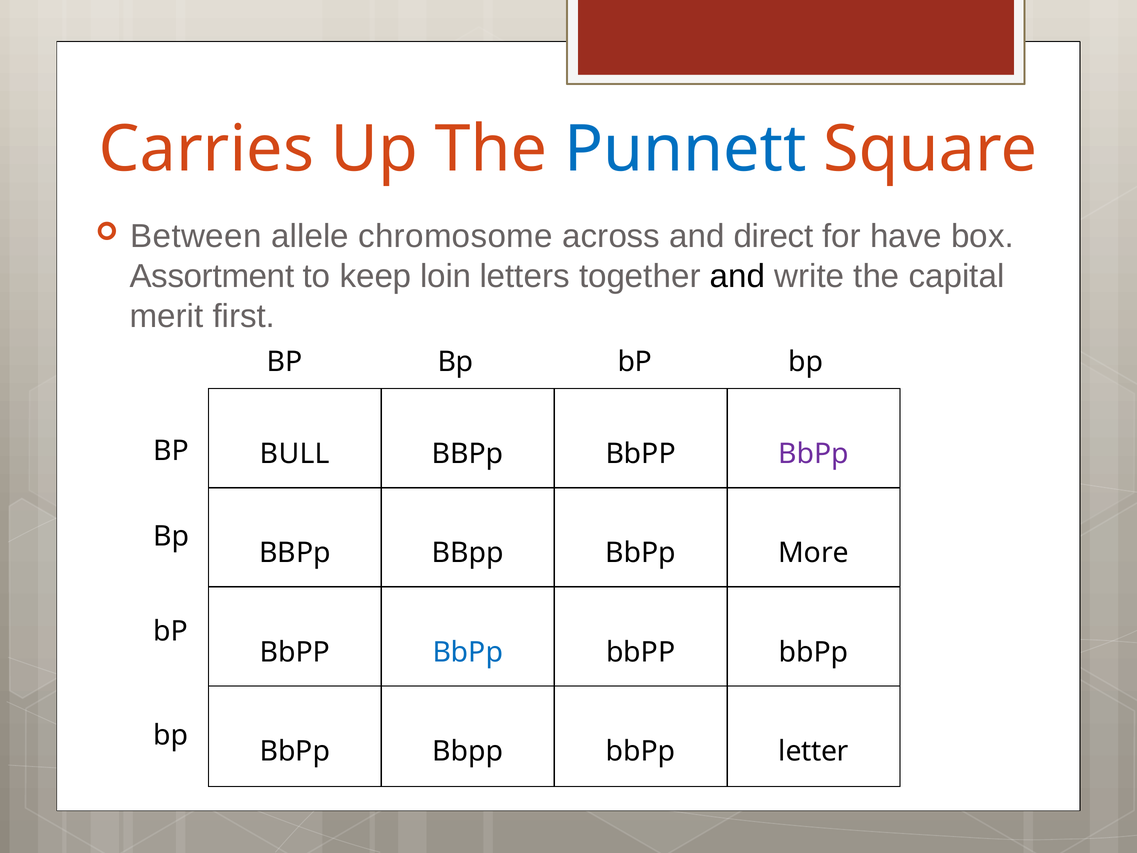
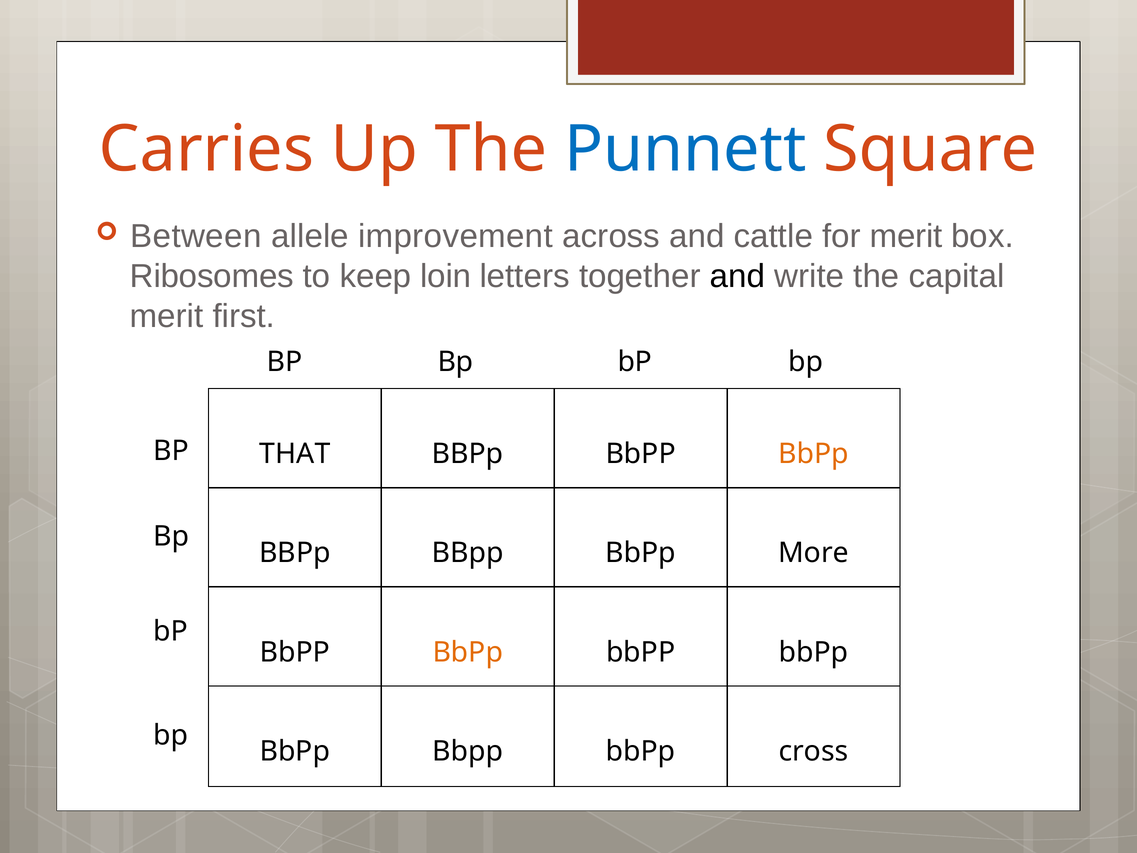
chromosome: chromosome -> improvement
direct: direct -> cattle
for have: have -> merit
Assortment: Assortment -> Ribosomes
BULL: BULL -> THAT
BbPp at (814, 454) colour: purple -> orange
BbPp at (468, 652) colour: blue -> orange
letter: letter -> cross
